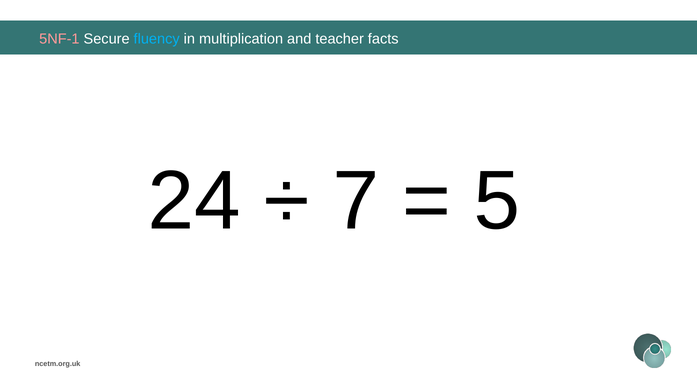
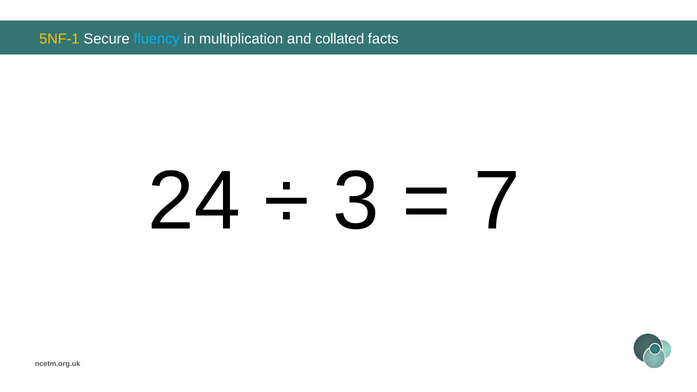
5NF-1 colour: pink -> yellow
teacher: teacher -> collated
7: 7 -> 3
5: 5 -> 7
